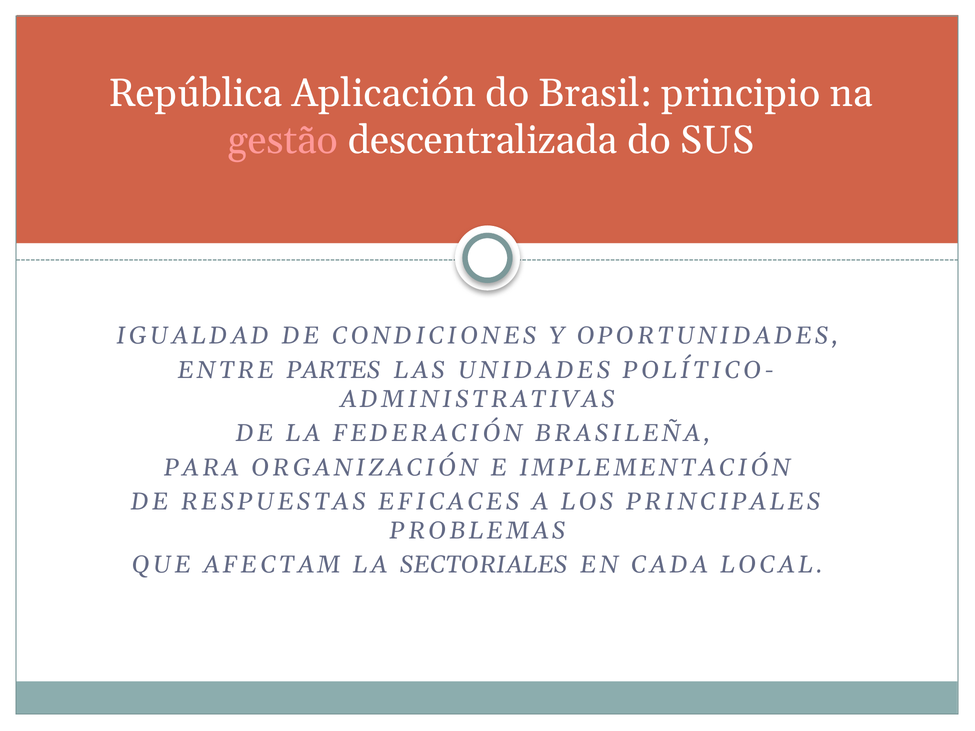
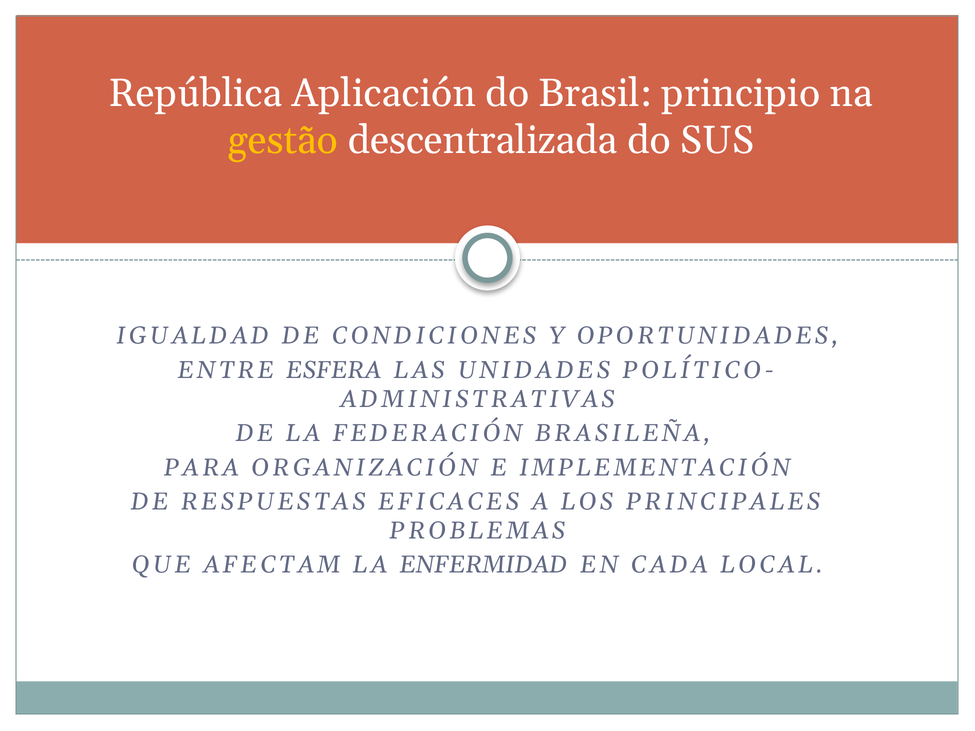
gestão colour: pink -> yellow
PARTES: PARTES -> ESFERA
SECTORIALES: SECTORIALES -> ENFERMIDAD
